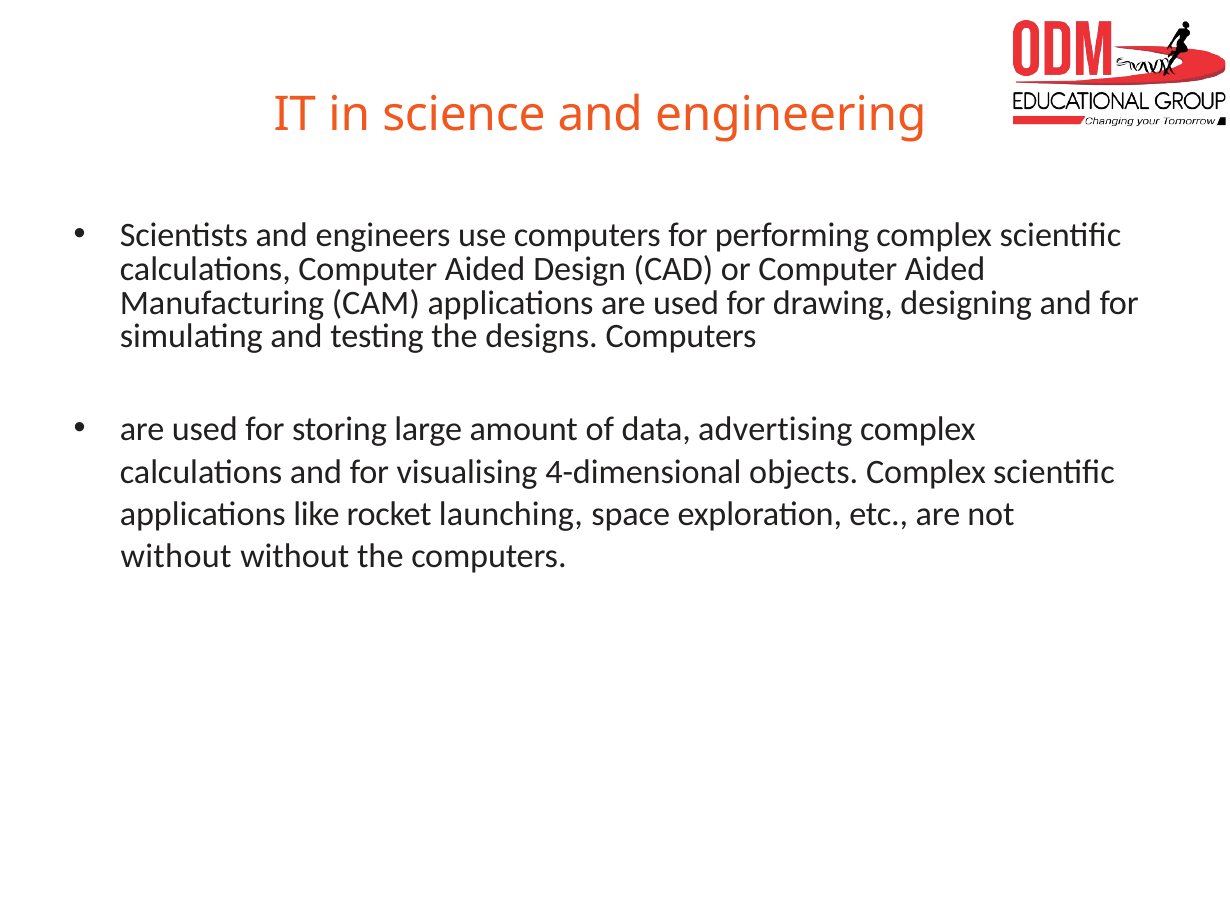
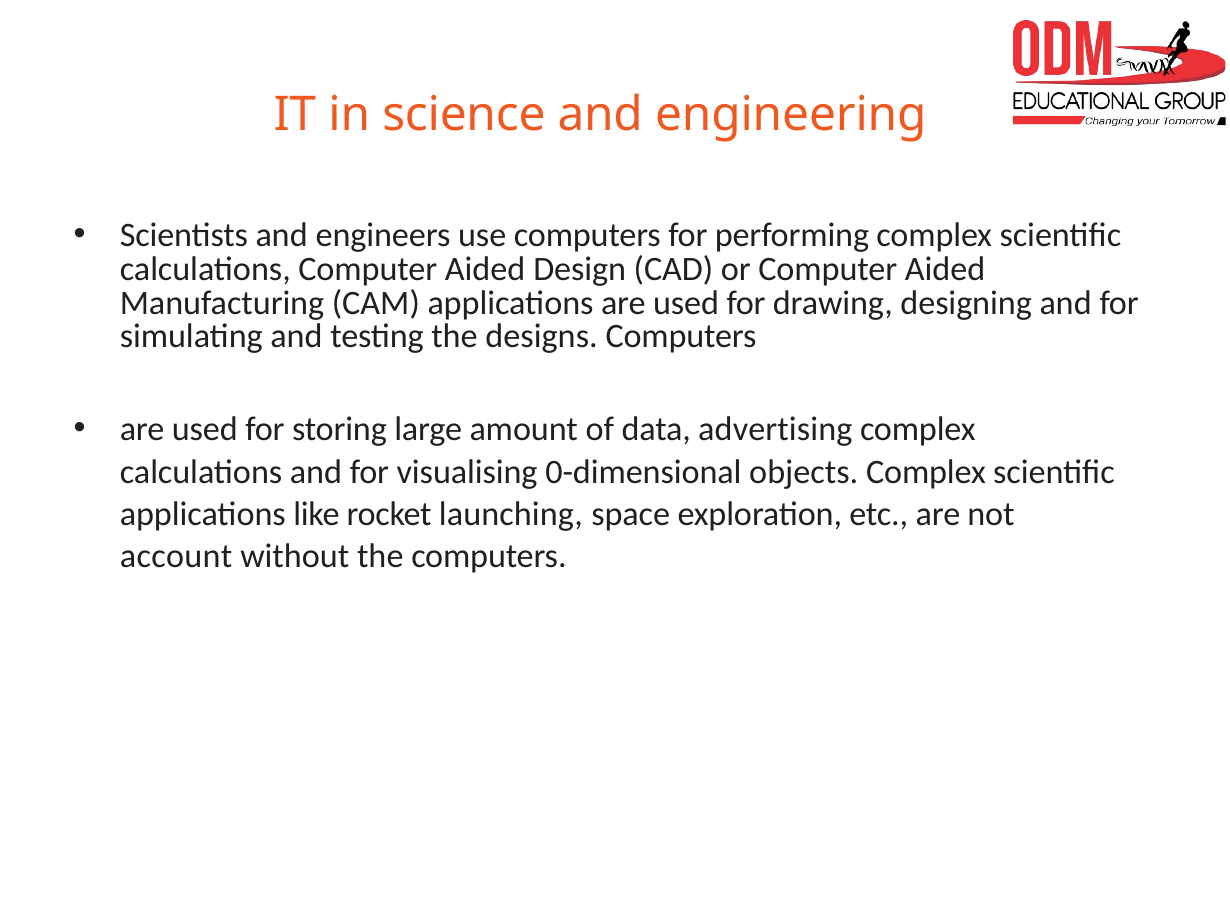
4-dimensional: 4-dimensional -> 0-dimensional
without at (176, 556): without -> account
